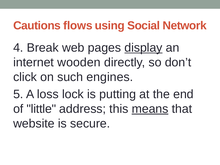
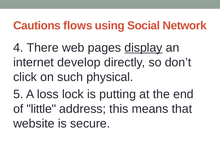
Break: Break -> There
wooden: wooden -> develop
engines: engines -> physical
means underline: present -> none
